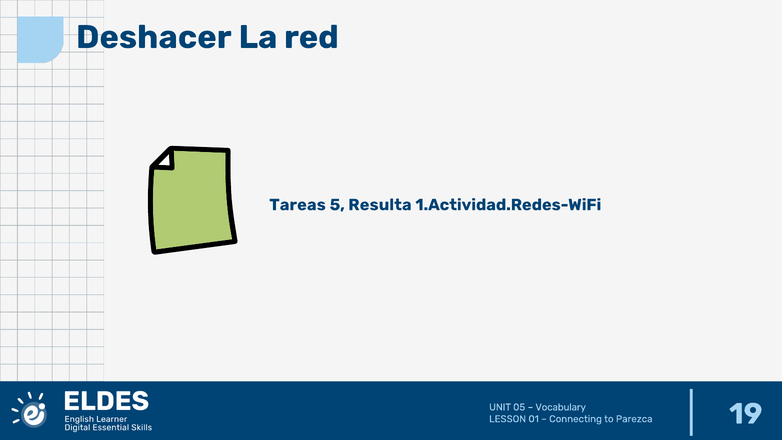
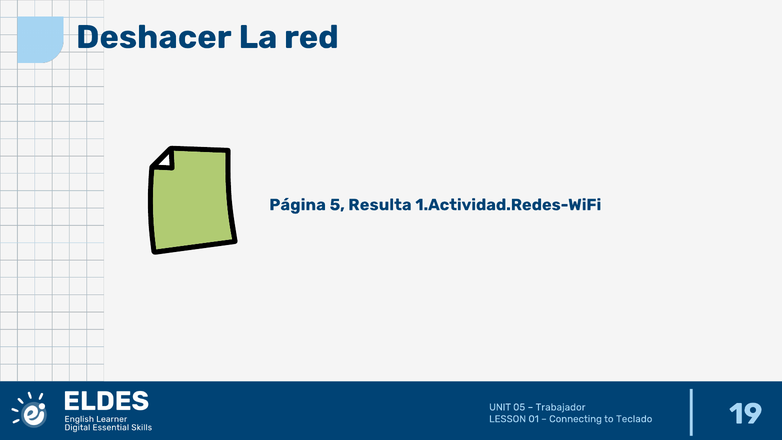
Tareas: Tareas -> Página
Vocabulary: Vocabulary -> Trabajador
Parezca: Parezca -> Teclado
